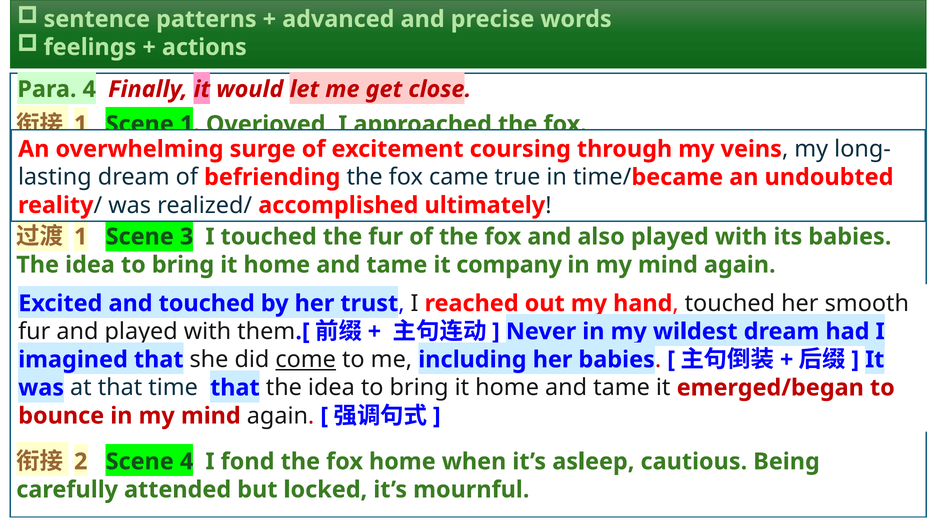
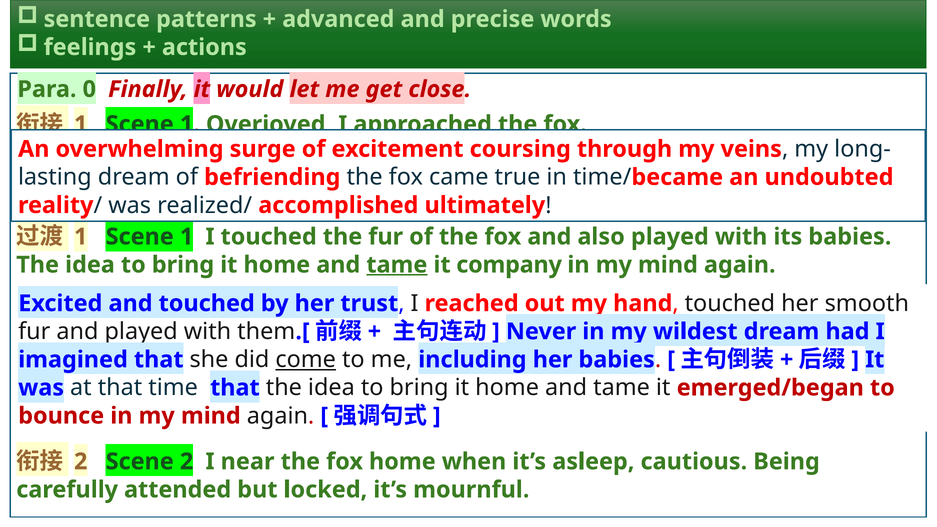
4 at (89, 89): 4 -> 0
3 at (187, 237): 3 -> 1
tame at (397, 265) underline: none -> present
Scene 4: 4 -> 2
fond: fond -> near
